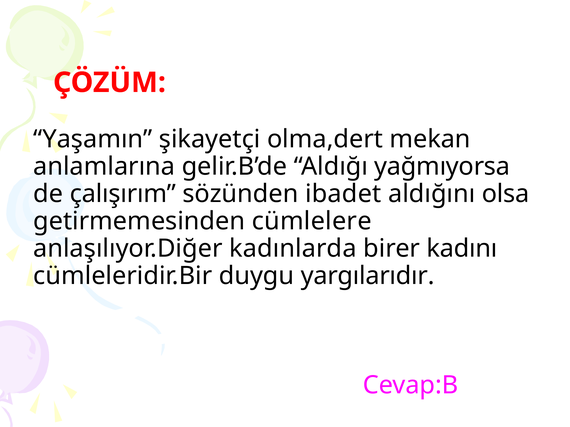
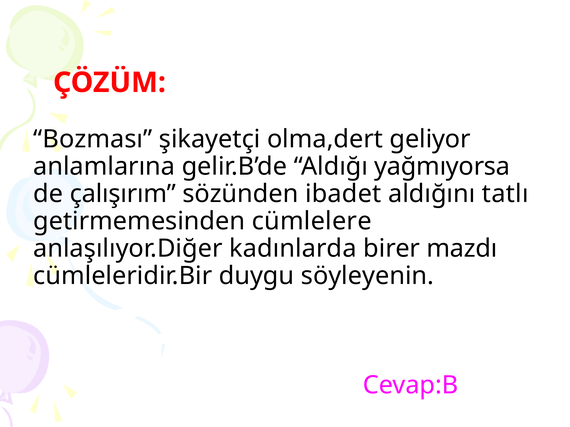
Yaşamın: Yaşamın -> Bozması
mekan: mekan -> geliyor
olsa: olsa -> tatlı
kadını: kadını -> mazdı
yargılarıdır: yargılarıdır -> söyleyenin
